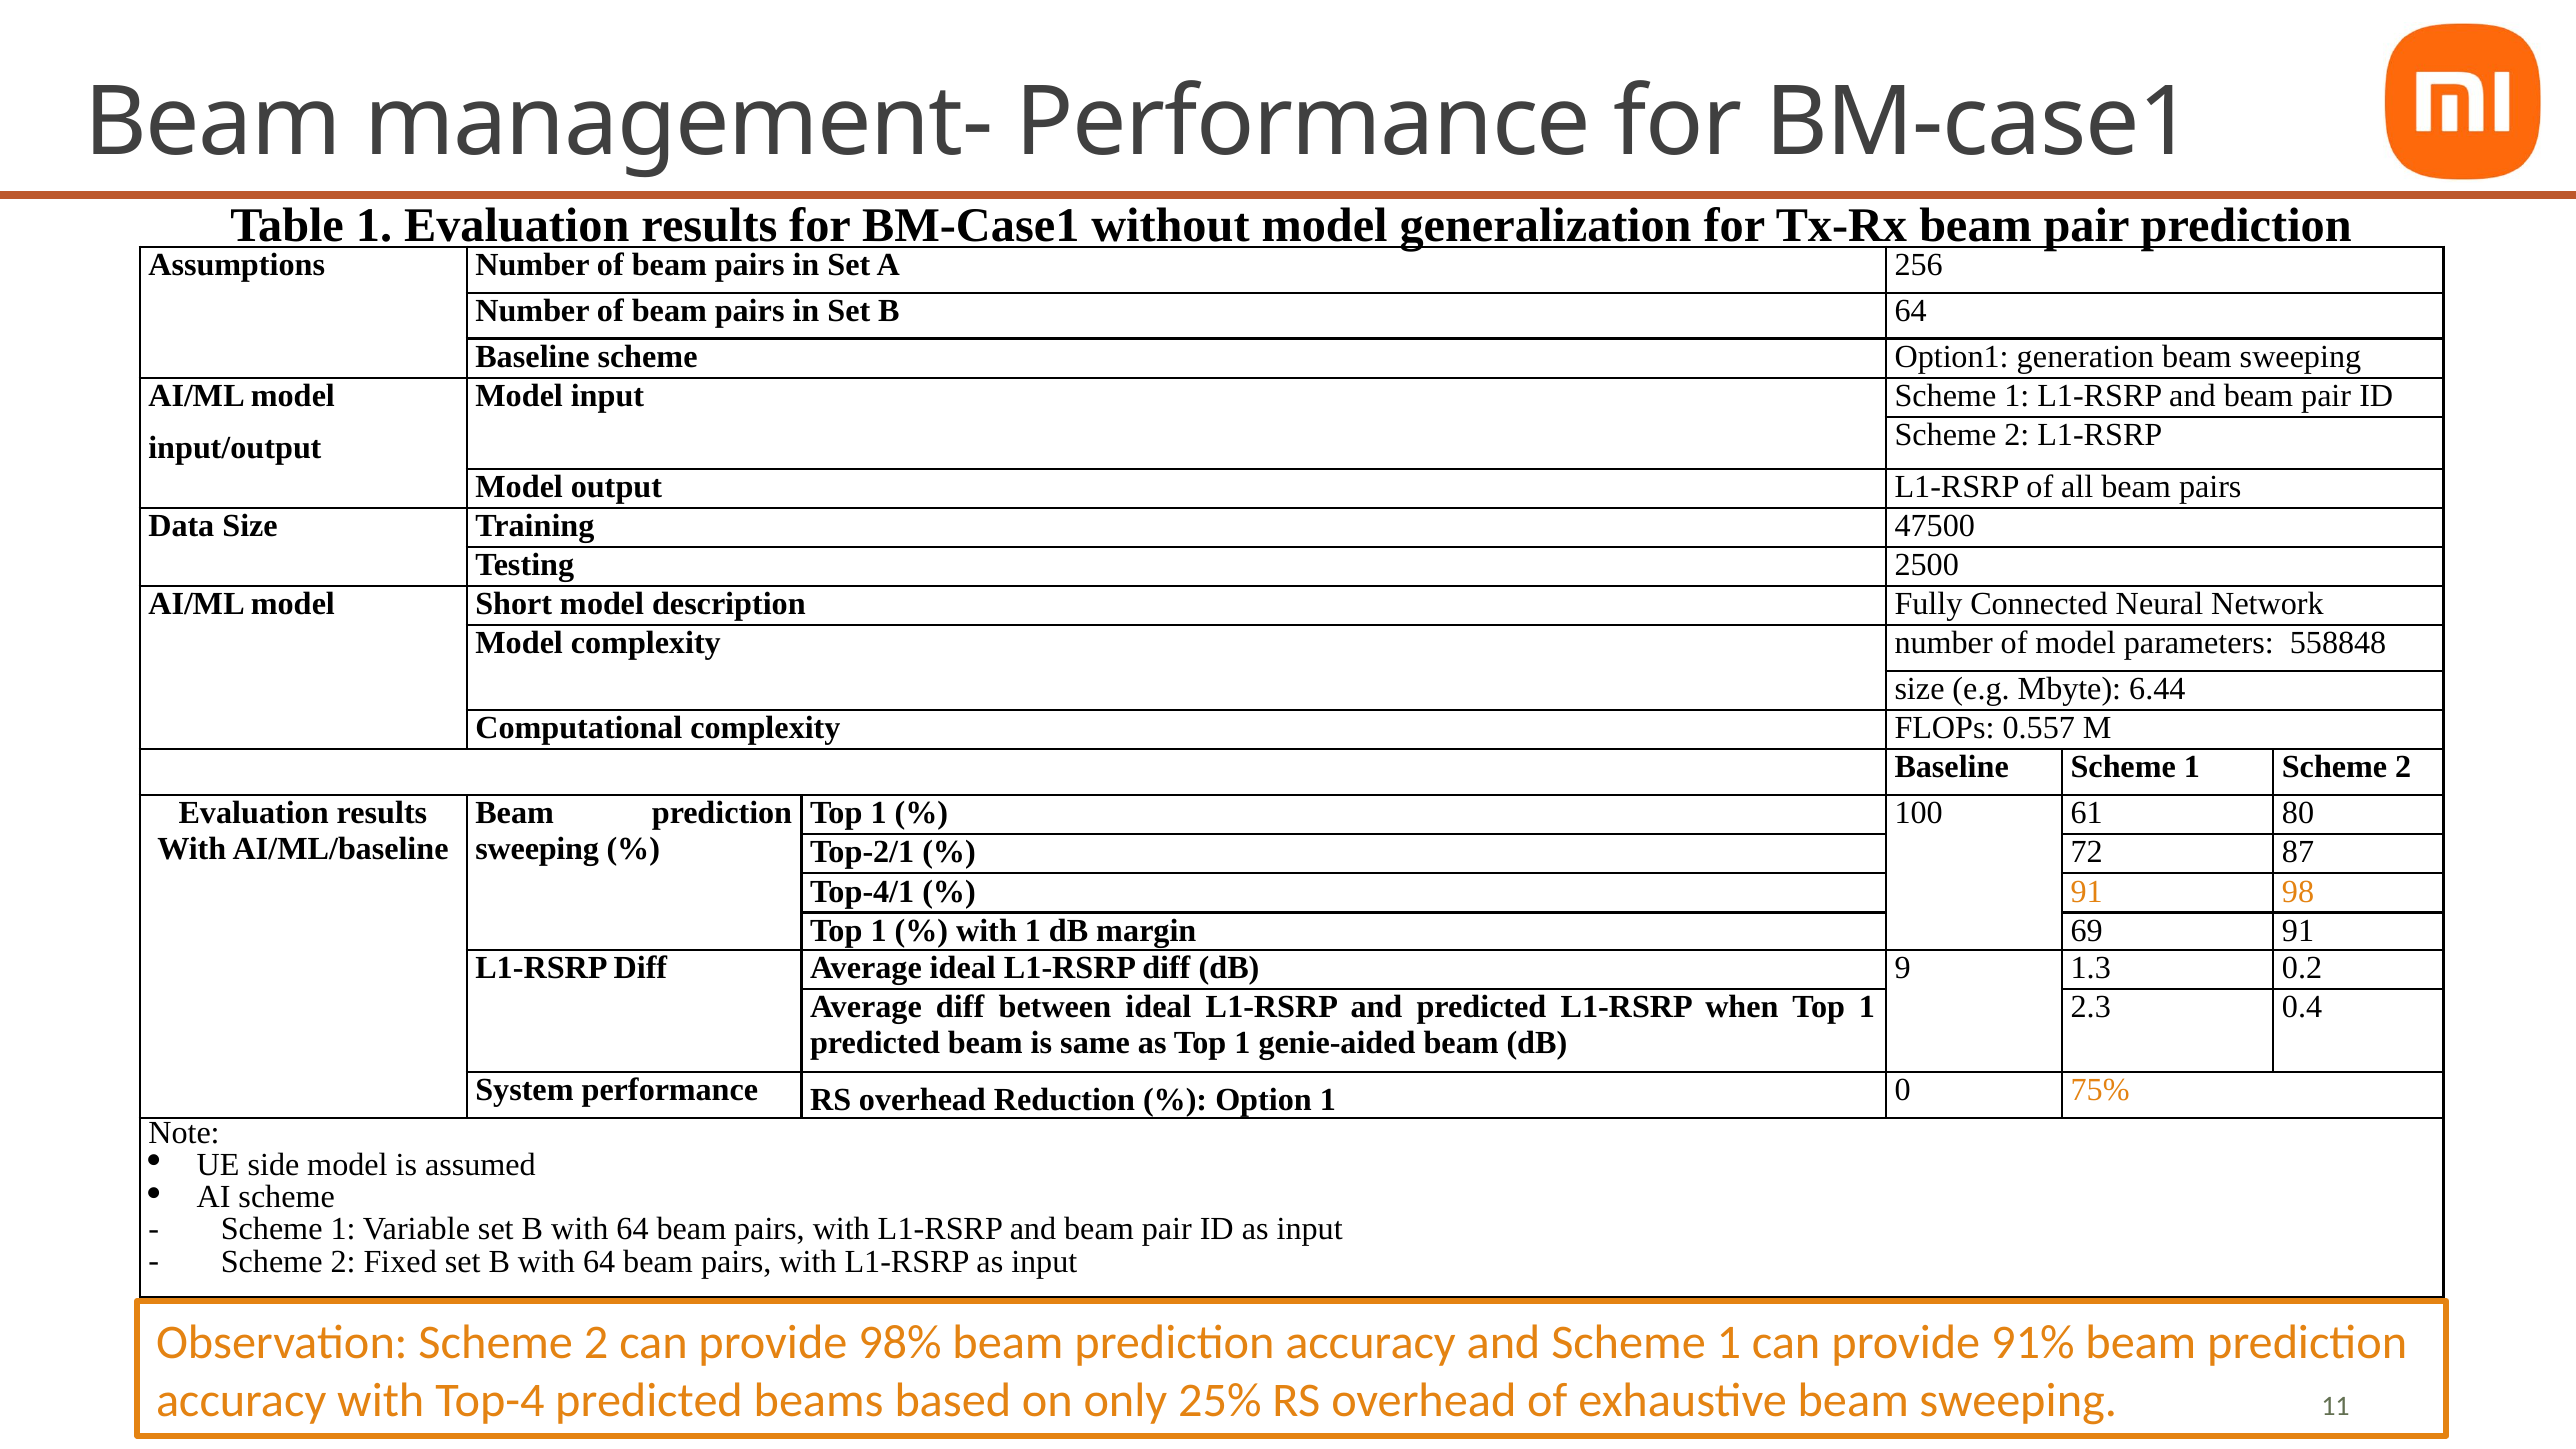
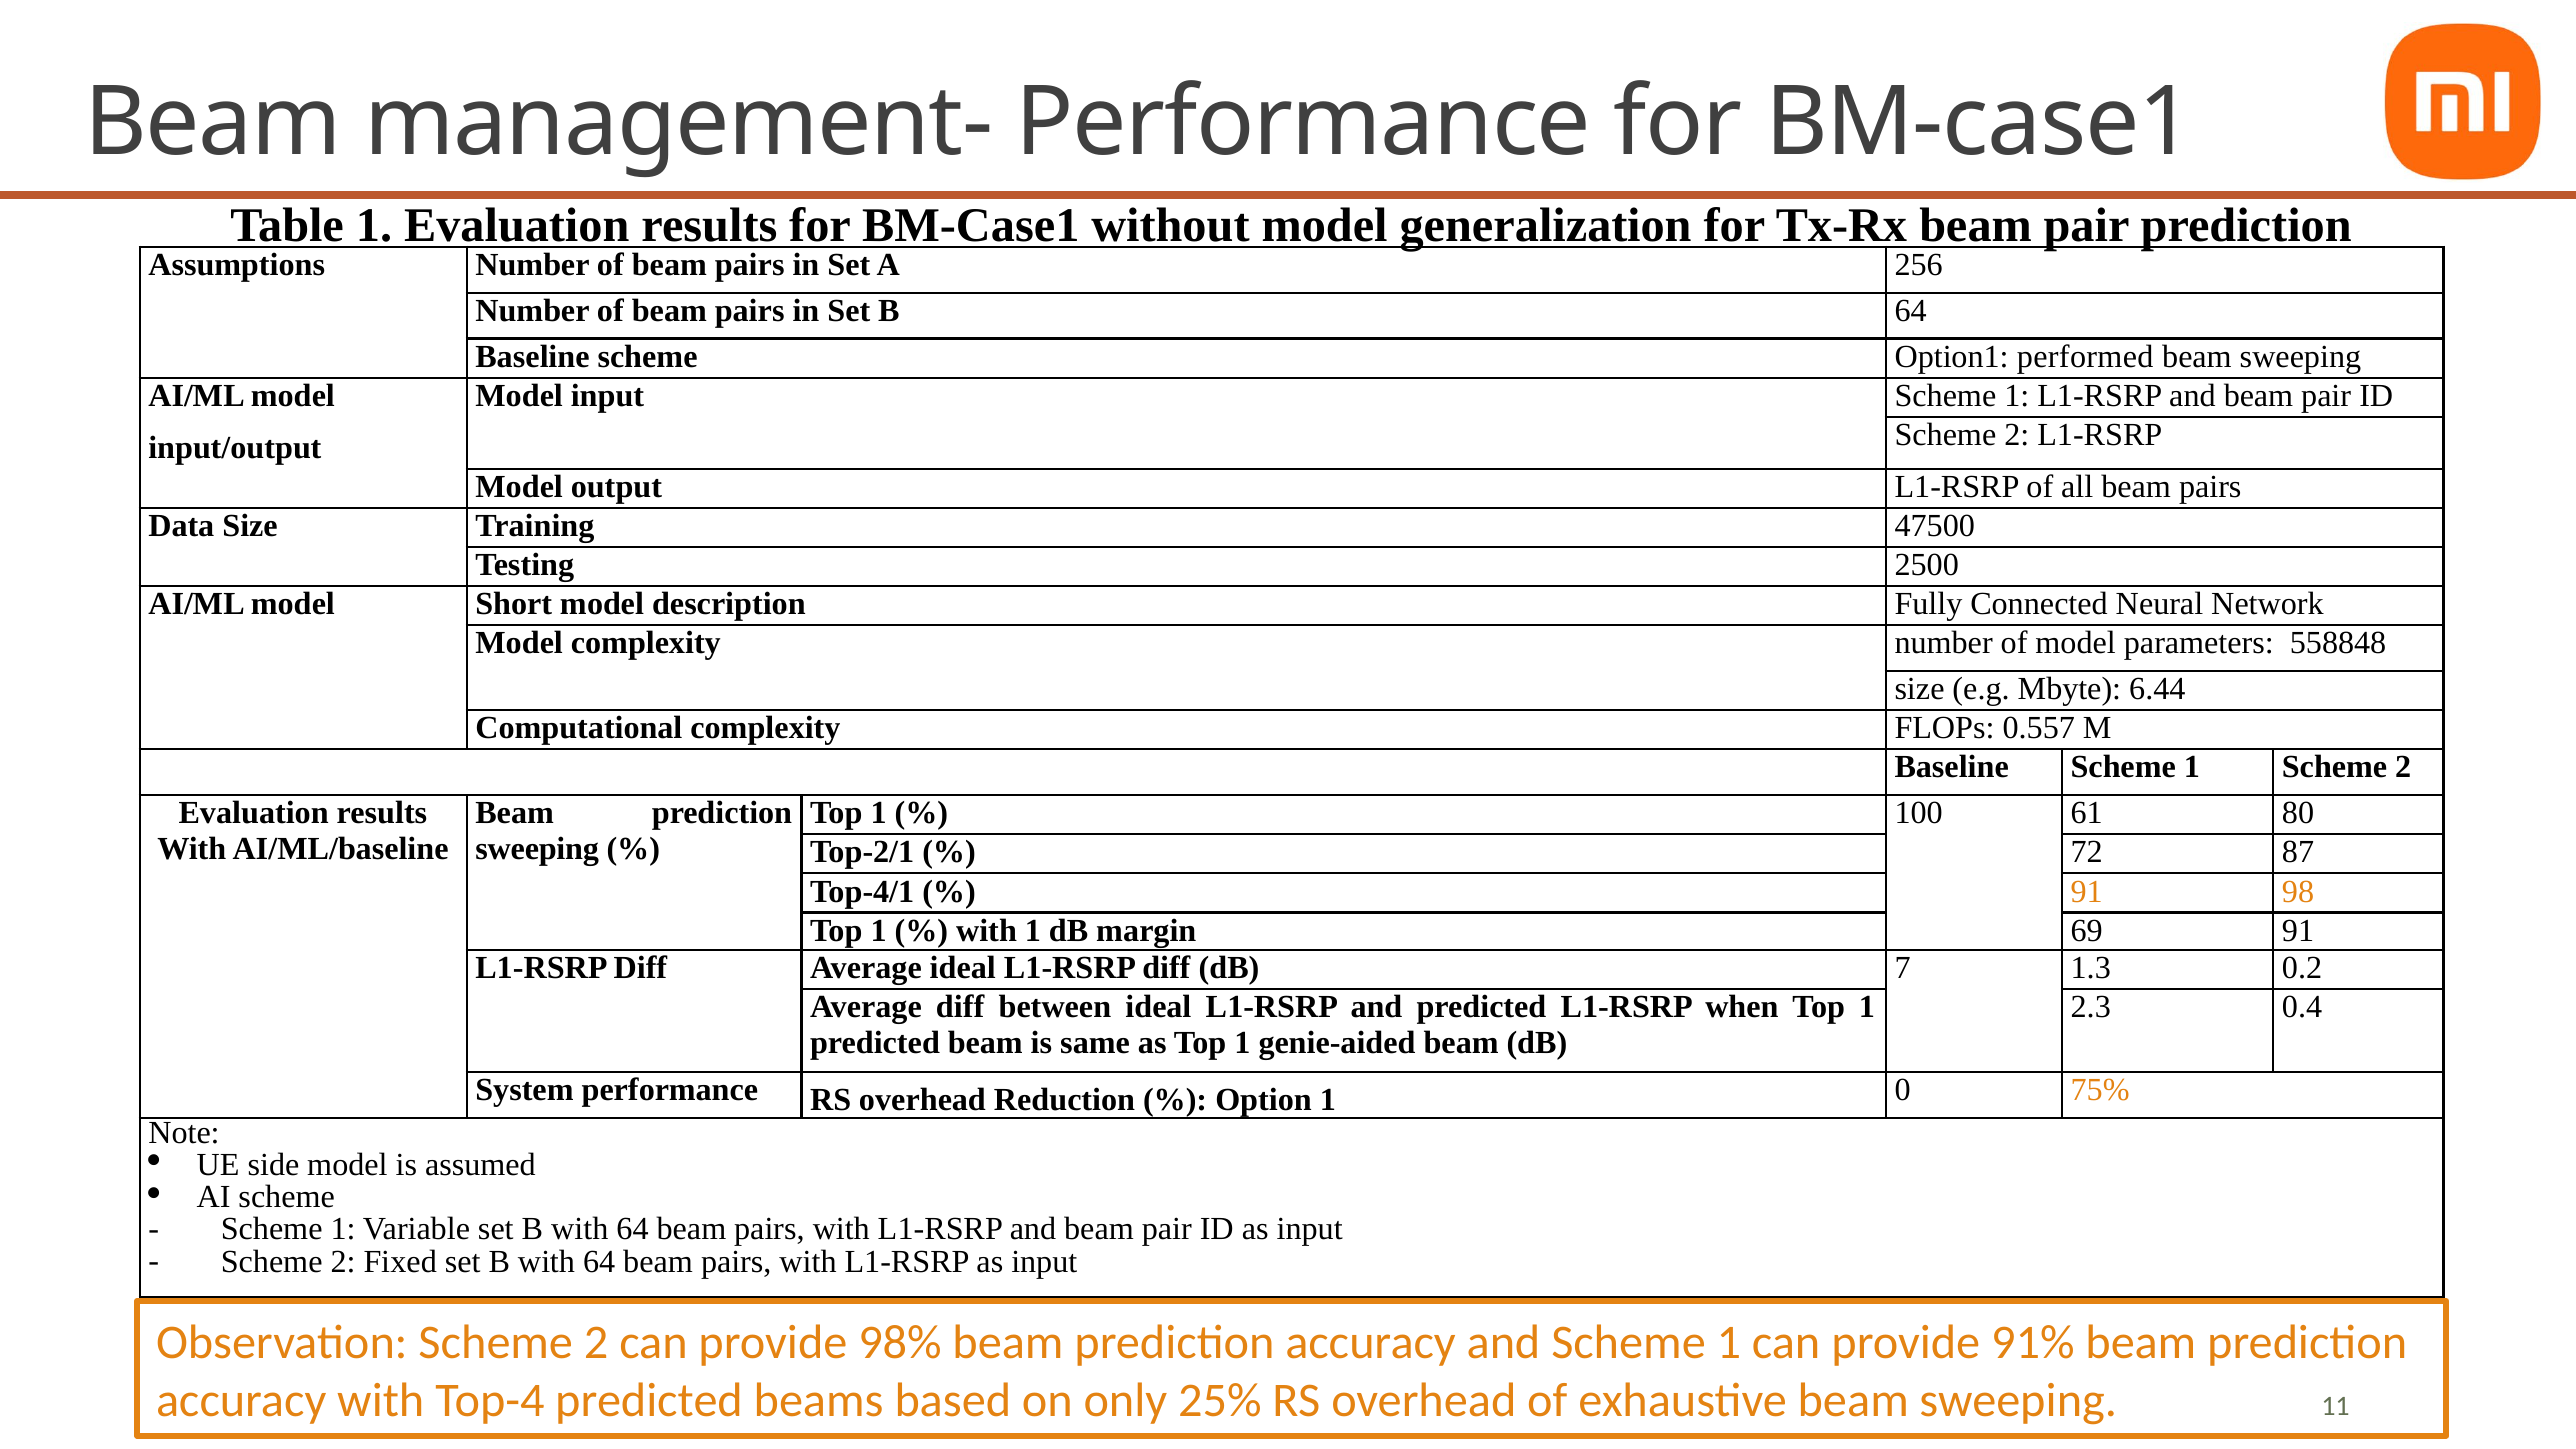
generation: generation -> performed
9: 9 -> 7
